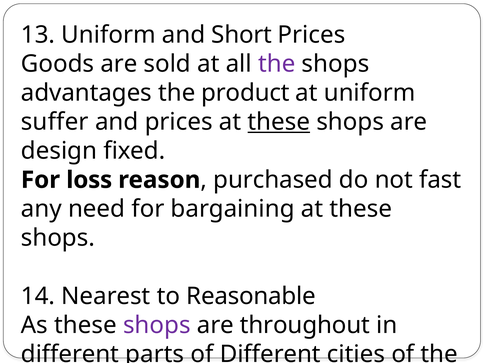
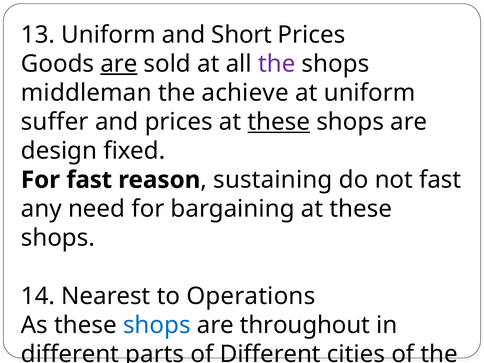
are at (119, 64) underline: none -> present
advantages: advantages -> middleman
product: product -> achieve
For loss: loss -> fast
purchased: purchased -> sustaining
Reasonable: Reasonable -> Operations
shops at (157, 325) colour: purple -> blue
